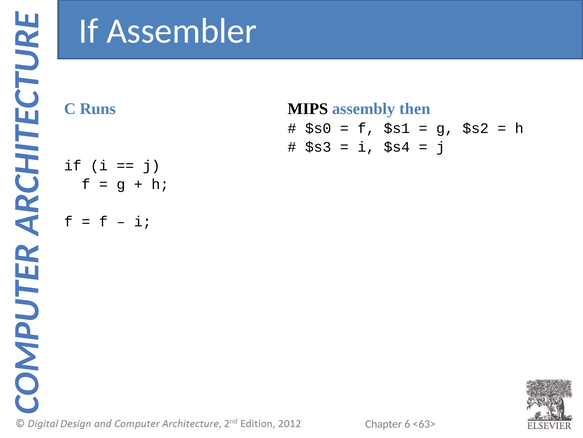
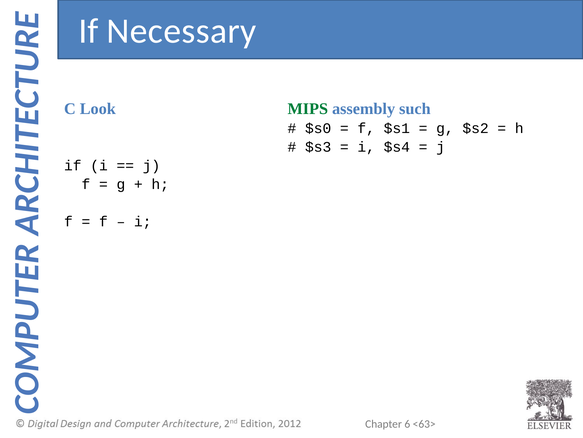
Assembler: Assembler -> Necessary
Runs: Runs -> Look
MIPS colour: black -> green
then: then -> such
